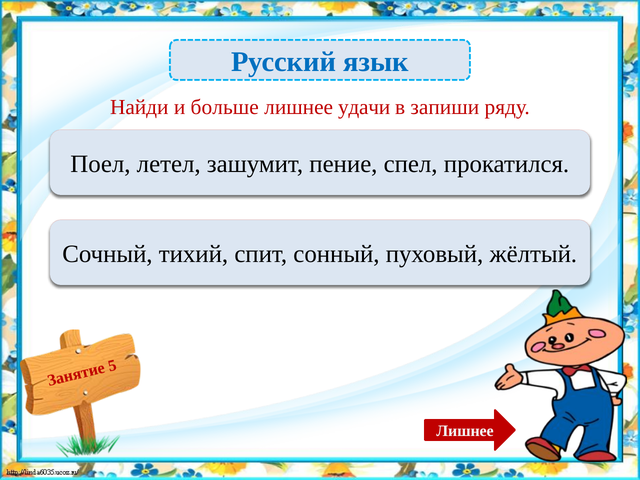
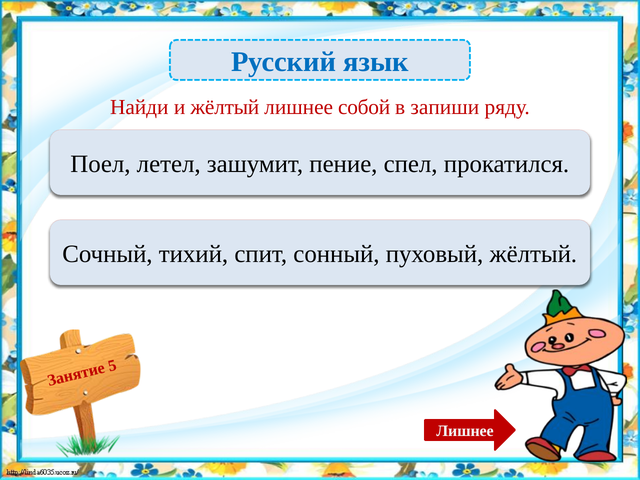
и больше: больше -> жёлтый
удачи: удачи -> собой
